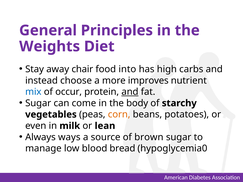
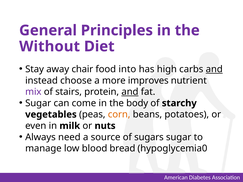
Weights: Weights -> Without
and at (214, 69) underline: none -> present
mix colour: blue -> purple
occur: occur -> stairs
lean: lean -> nuts
ways: ways -> need
brown: brown -> sugars
